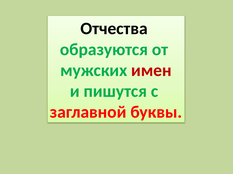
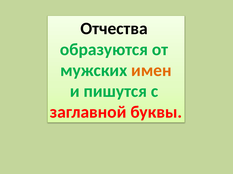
имен colour: red -> orange
